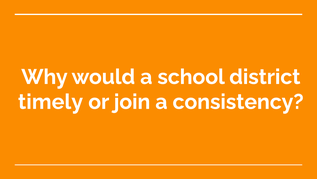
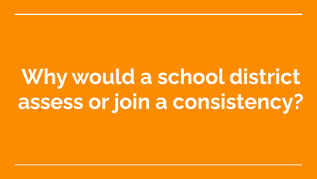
timely: timely -> assess
